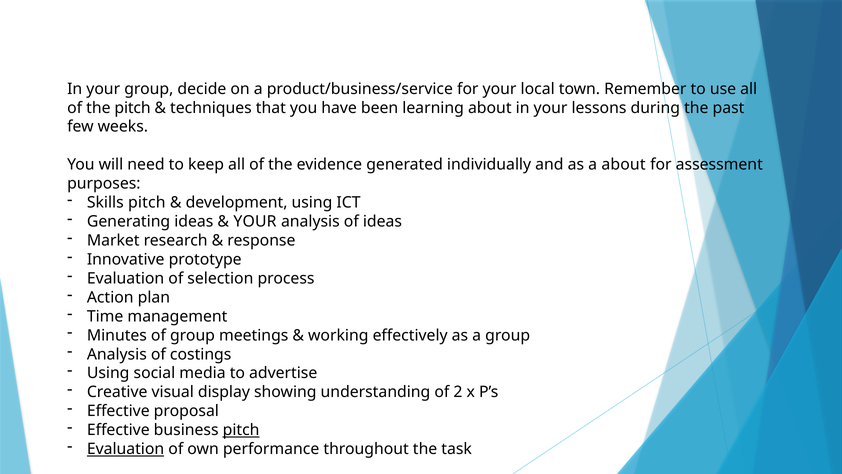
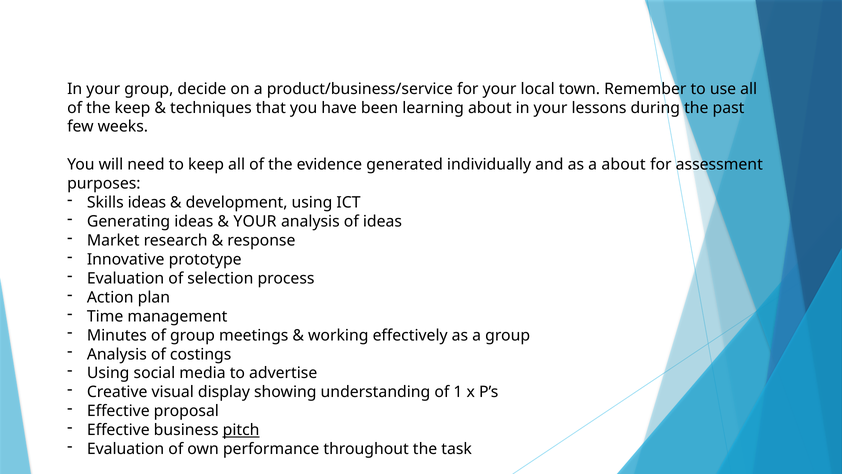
the pitch: pitch -> keep
Skills pitch: pitch -> ideas
2: 2 -> 1
Evaluation at (126, 449) underline: present -> none
